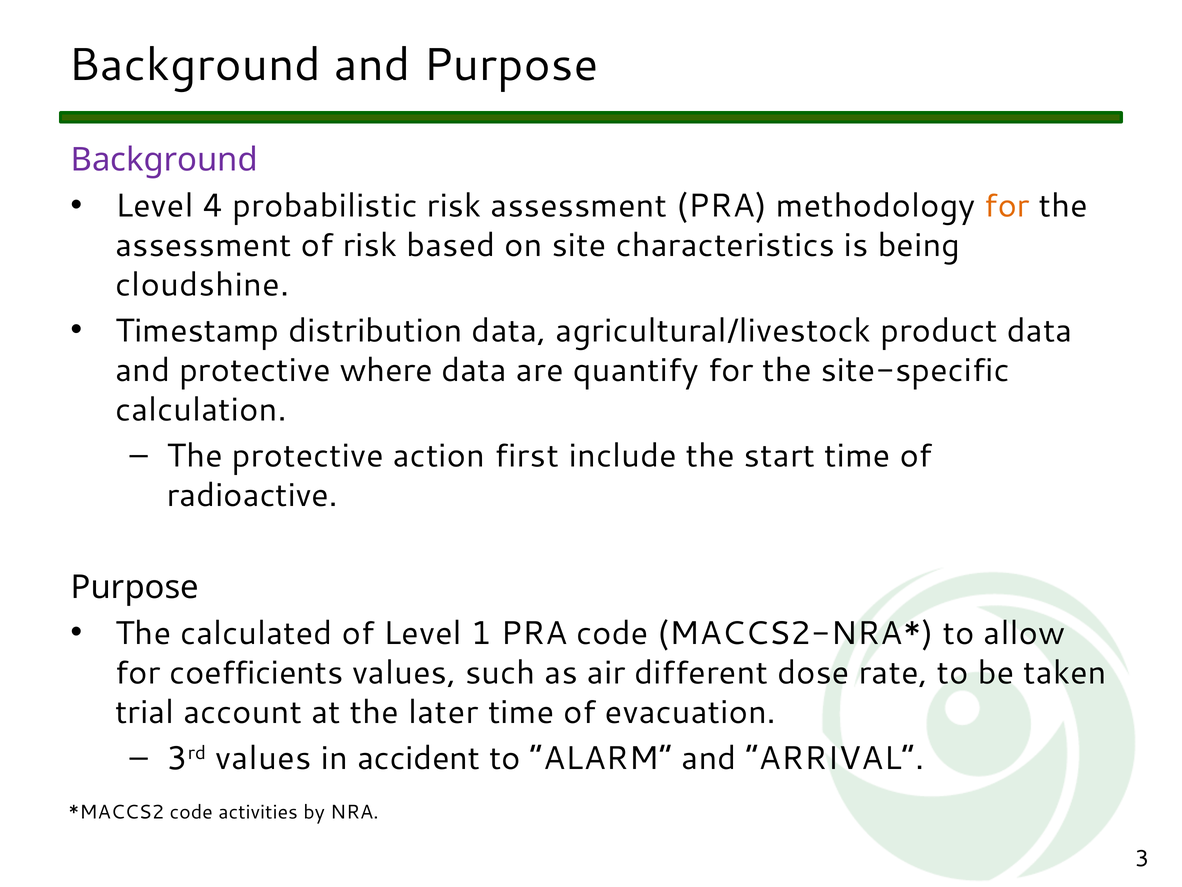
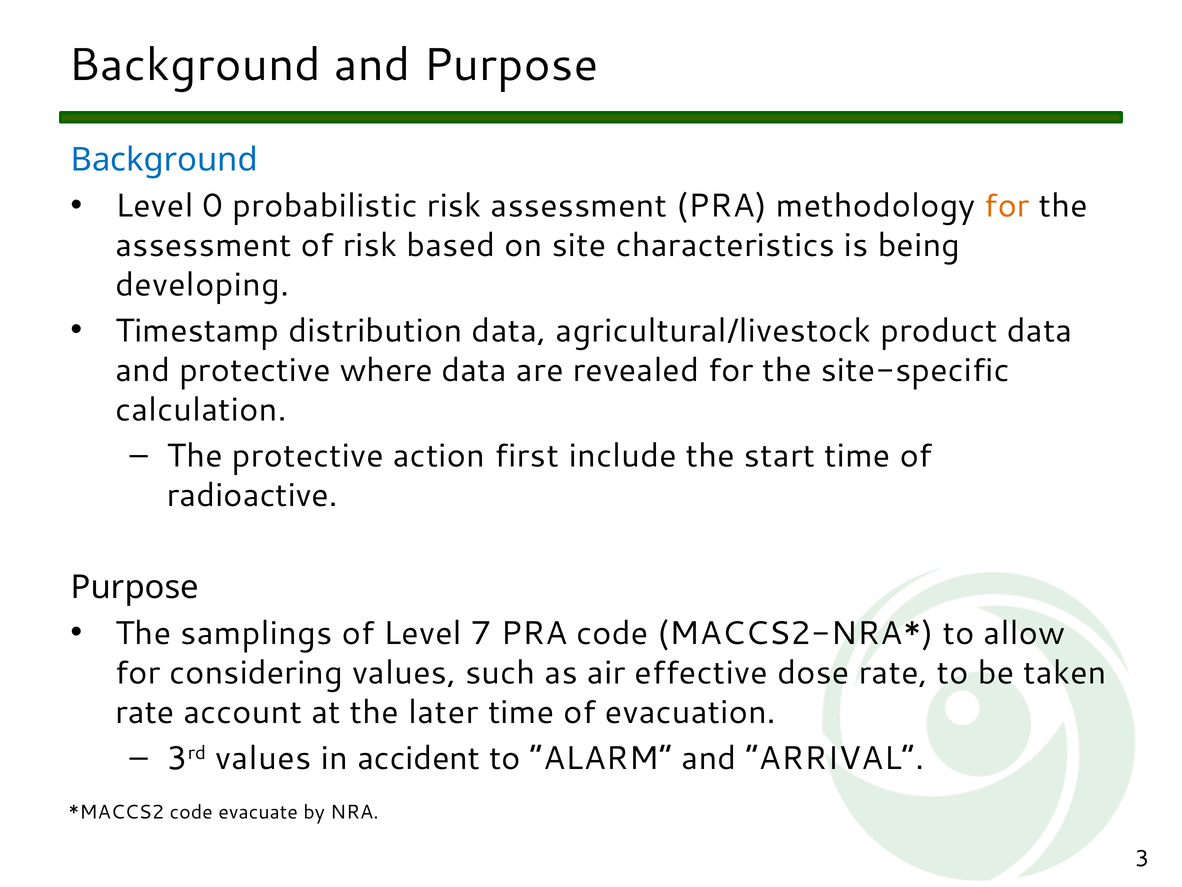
Background at (164, 160) colour: purple -> blue
4: 4 -> 0
cloudshine: cloudshine -> developing
quantify: quantify -> revealed
calculated: calculated -> samplings
1: 1 -> 7
coefficients: coefficients -> considering
different: different -> effective
trial at (145, 712): trial -> rate
activities: activities -> evacuate
